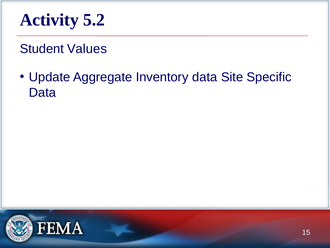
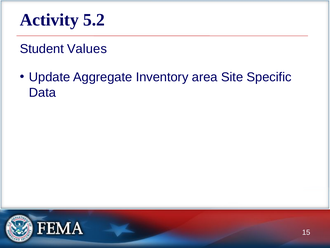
Inventory data: data -> area
